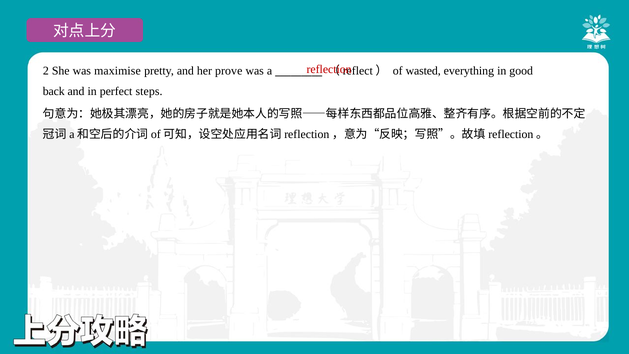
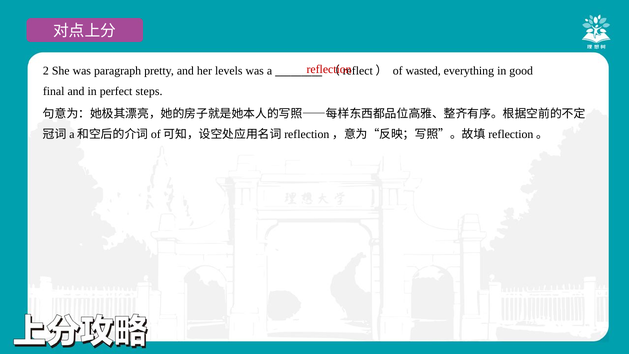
maximise: maximise -> paragraph
prove: prove -> levels
back: back -> final
